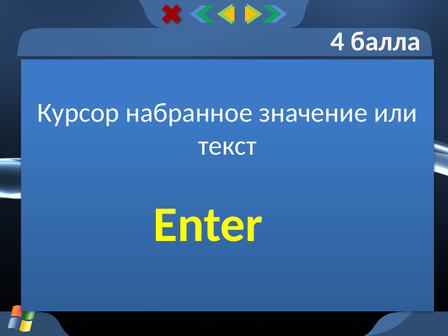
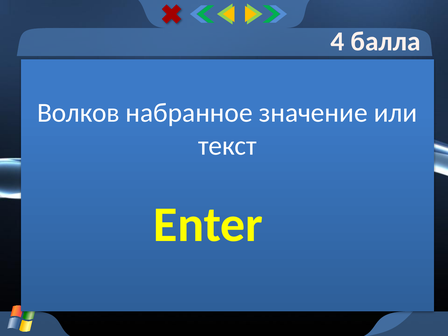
Курсор: Курсор -> Волков
